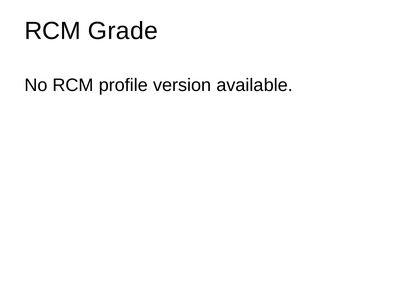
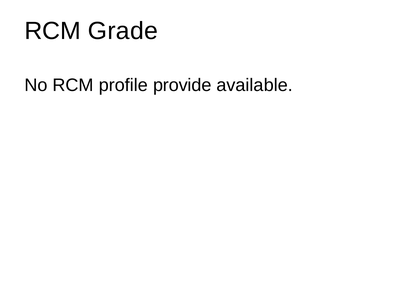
version: version -> provide
